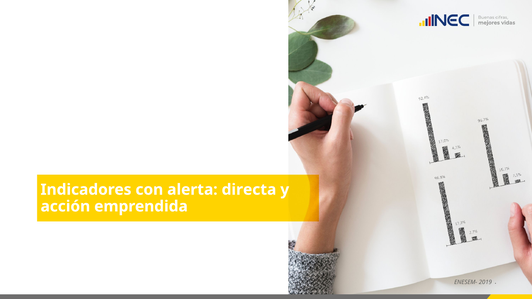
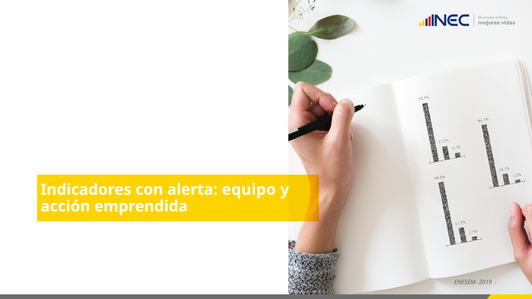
directa: directa -> equipo
